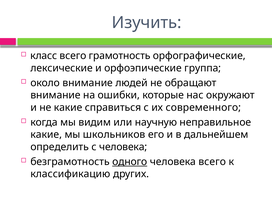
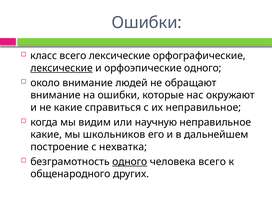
Изучить at (147, 23): Изучить -> Ошибки
всего грамотность: грамотность -> лексические
лексические at (62, 68) underline: none -> present
орфоэпические группа: группа -> одного
их современного: современного -> неправильное
определить: определить -> построение
с человека: человека -> нехватка
классификацию: классификацию -> общенародного
